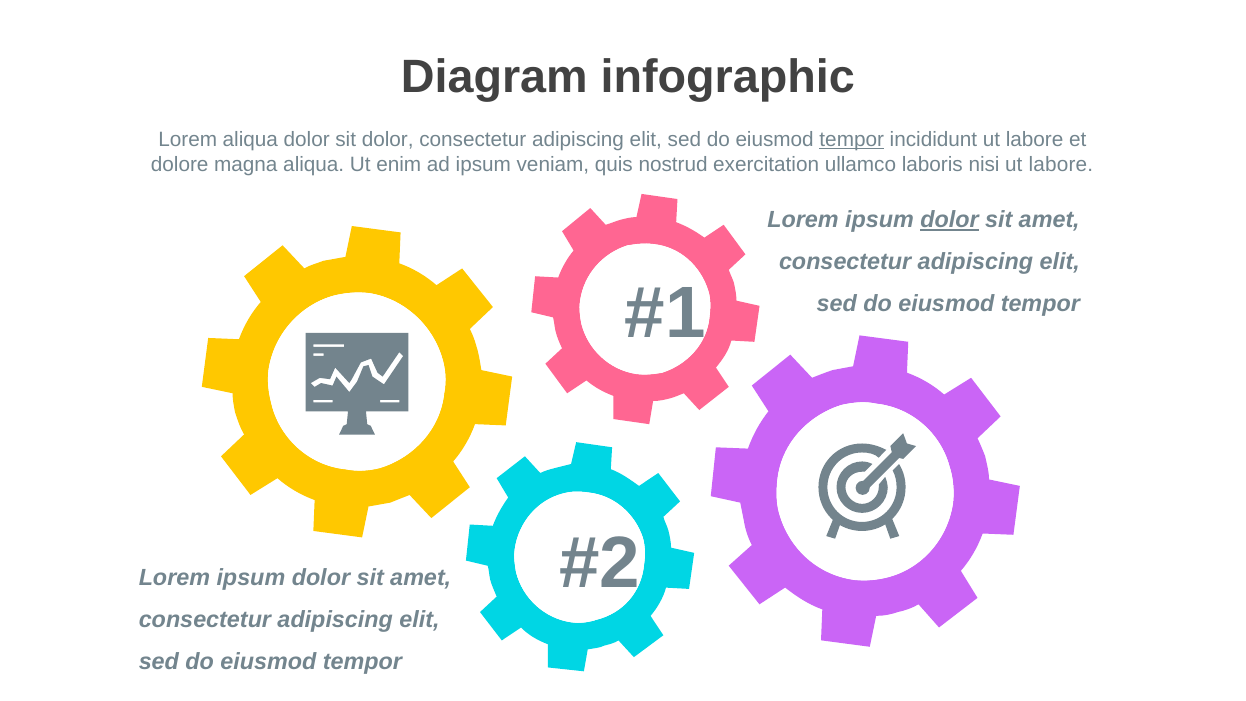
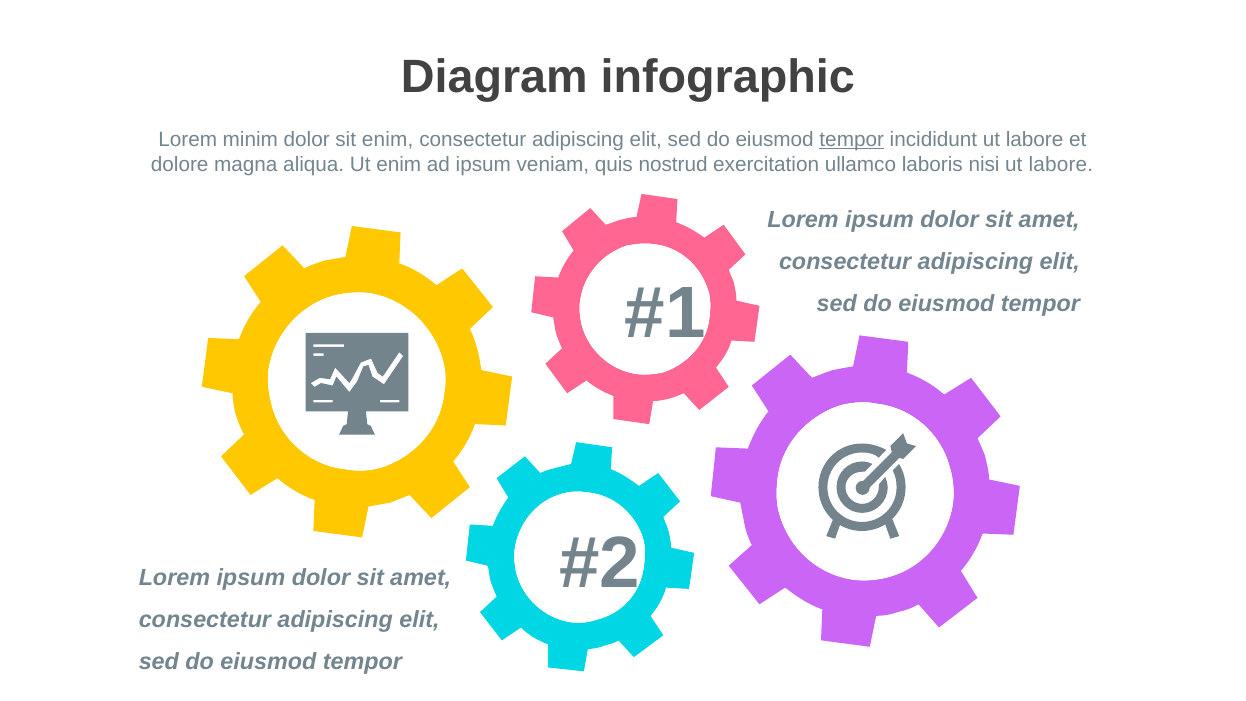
Lorem aliqua: aliqua -> minim
sit dolor: dolor -> enim
dolor at (949, 220) underline: present -> none
